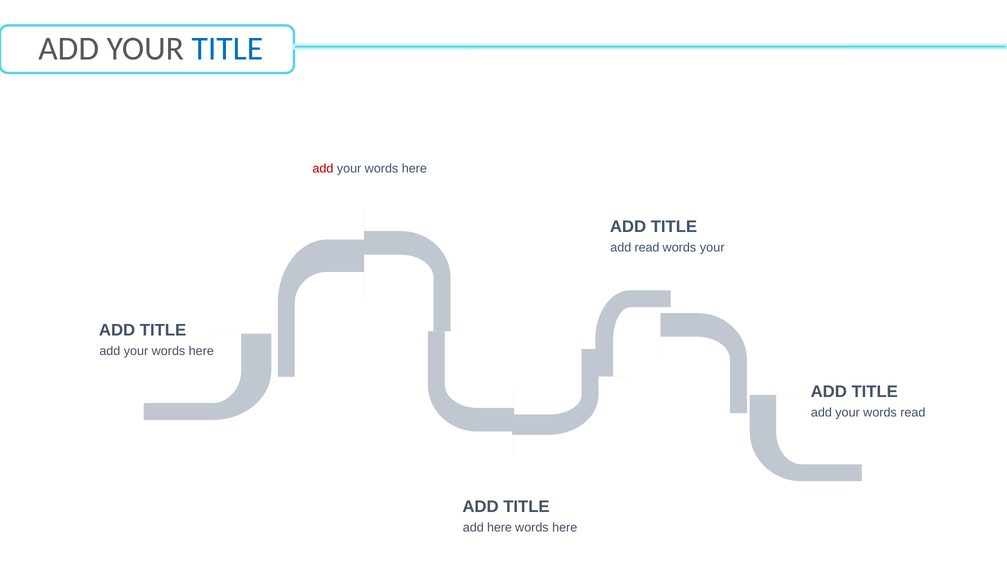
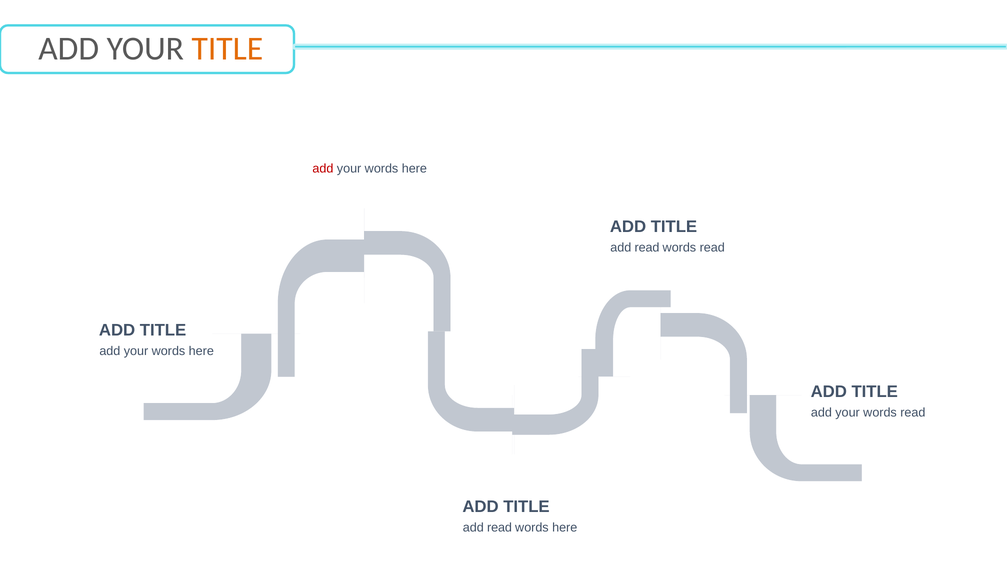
TITLE at (227, 49) colour: blue -> orange
your at (712, 248): your -> read
here at (499, 528): here -> read
